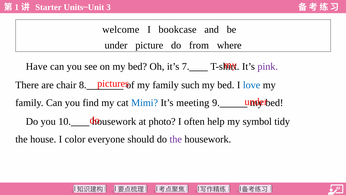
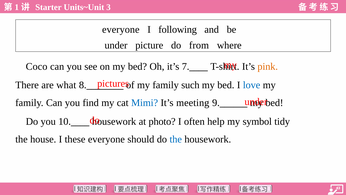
welcome at (121, 29): welcome -> everyone
bookcase: bookcase -> following
Have: Have -> Coco
pink colour: purple -> orange
chair: chair -> what
color: color -> these
the at (176, 139) colour: purple -> blue
